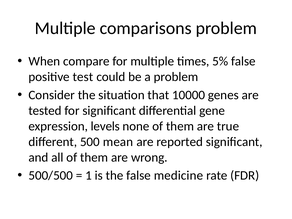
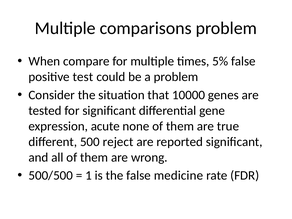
levels: levels -> acute
mean: mean -> reject
